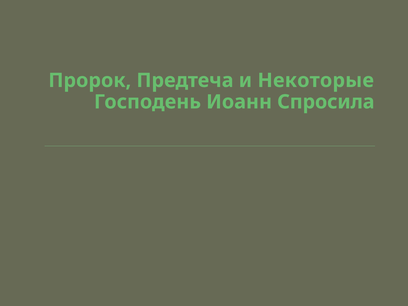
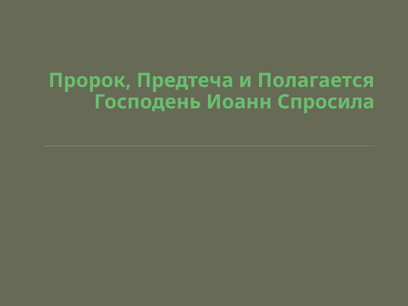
Некоторые: Некоторые -> Полагается
